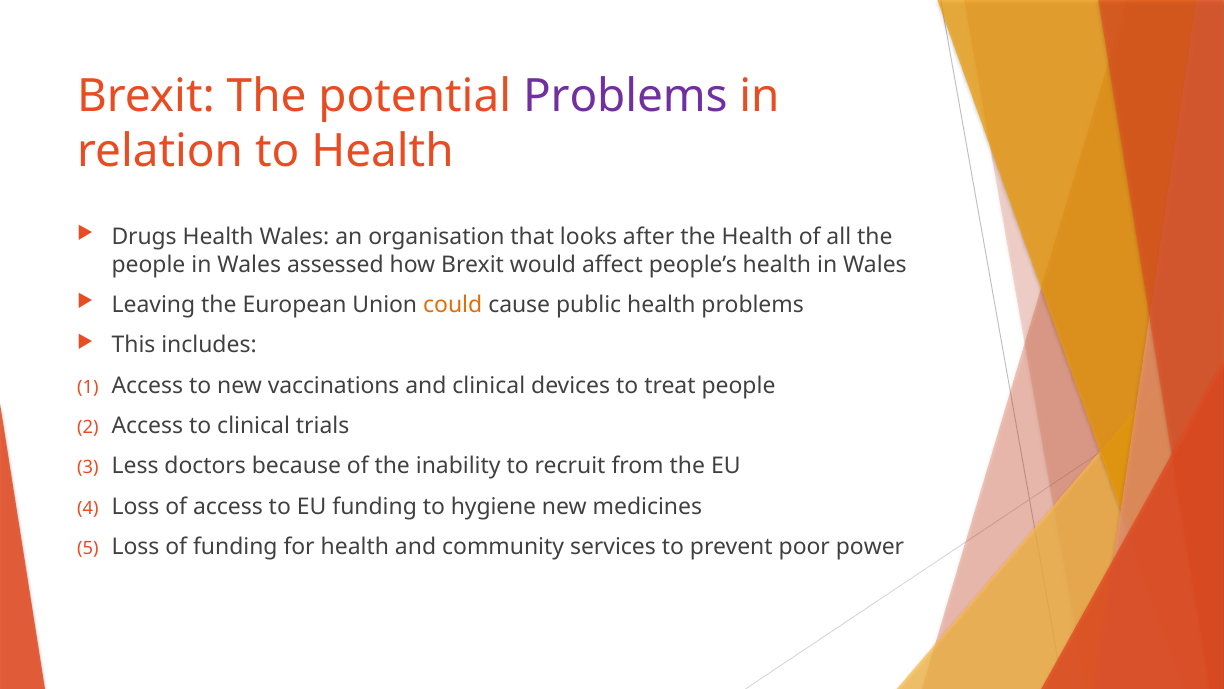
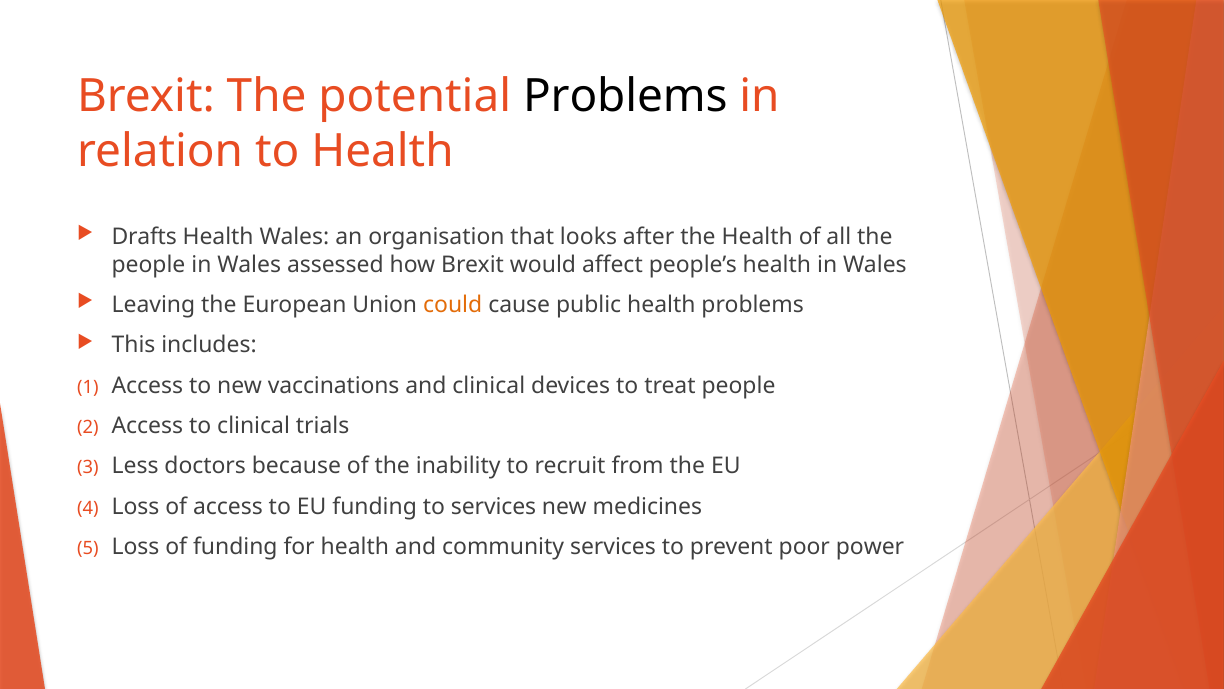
Problems at (625, 97) colour: purple -> black
Drugs: Drugs -> Drafts
to hygiene: hygiene -> services
